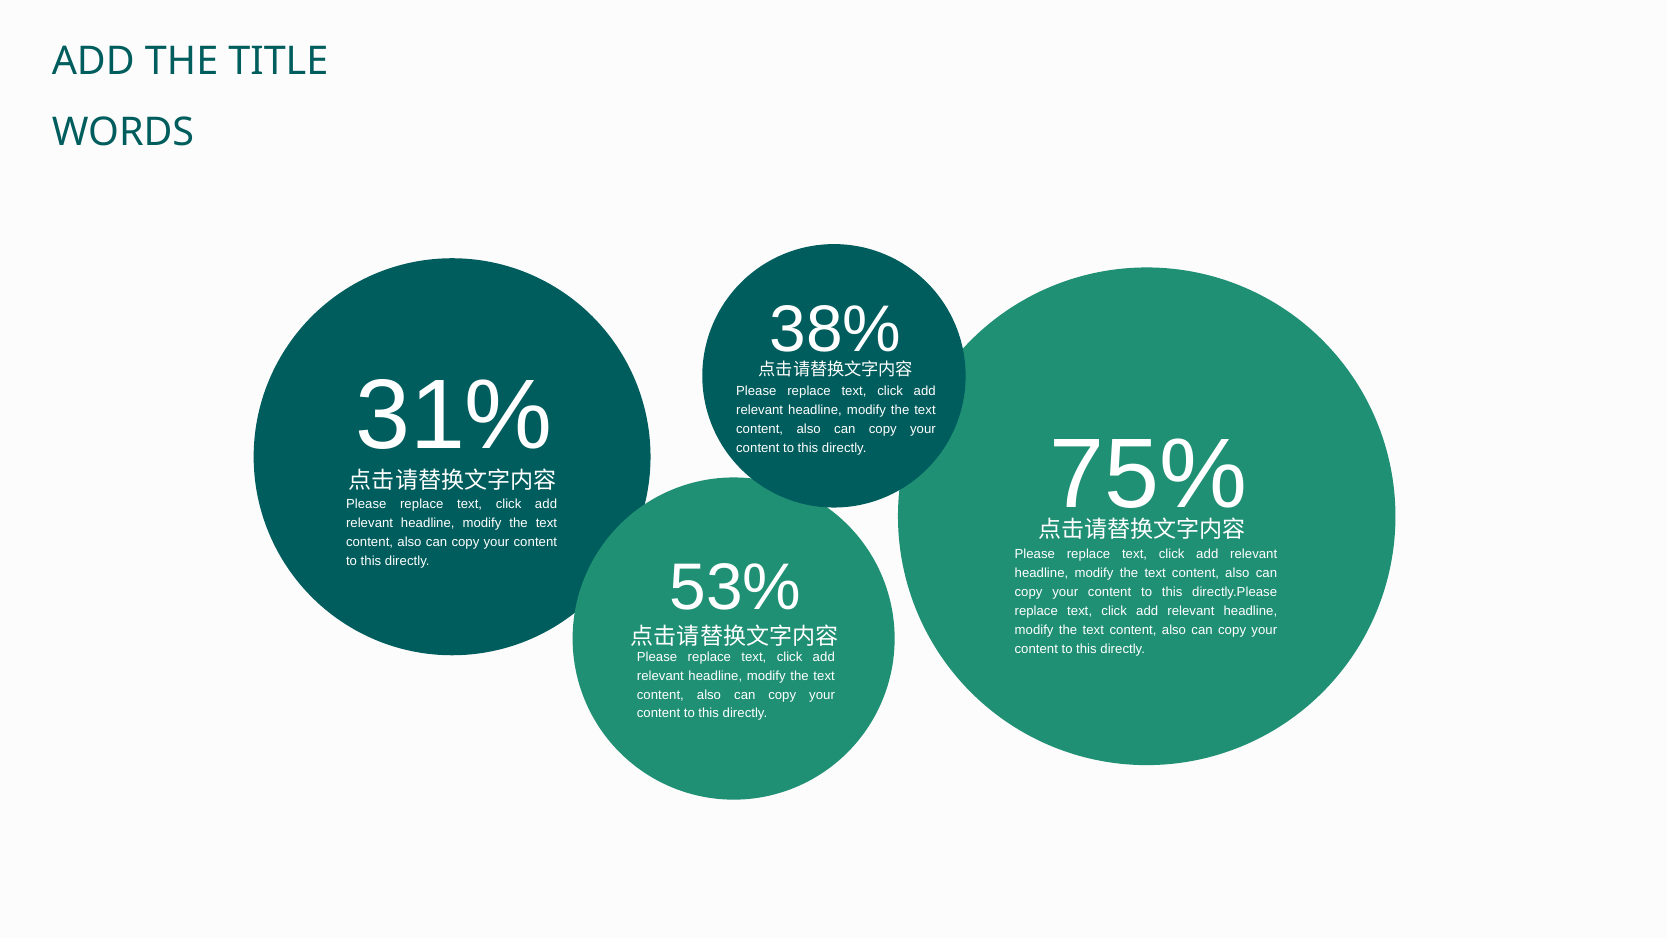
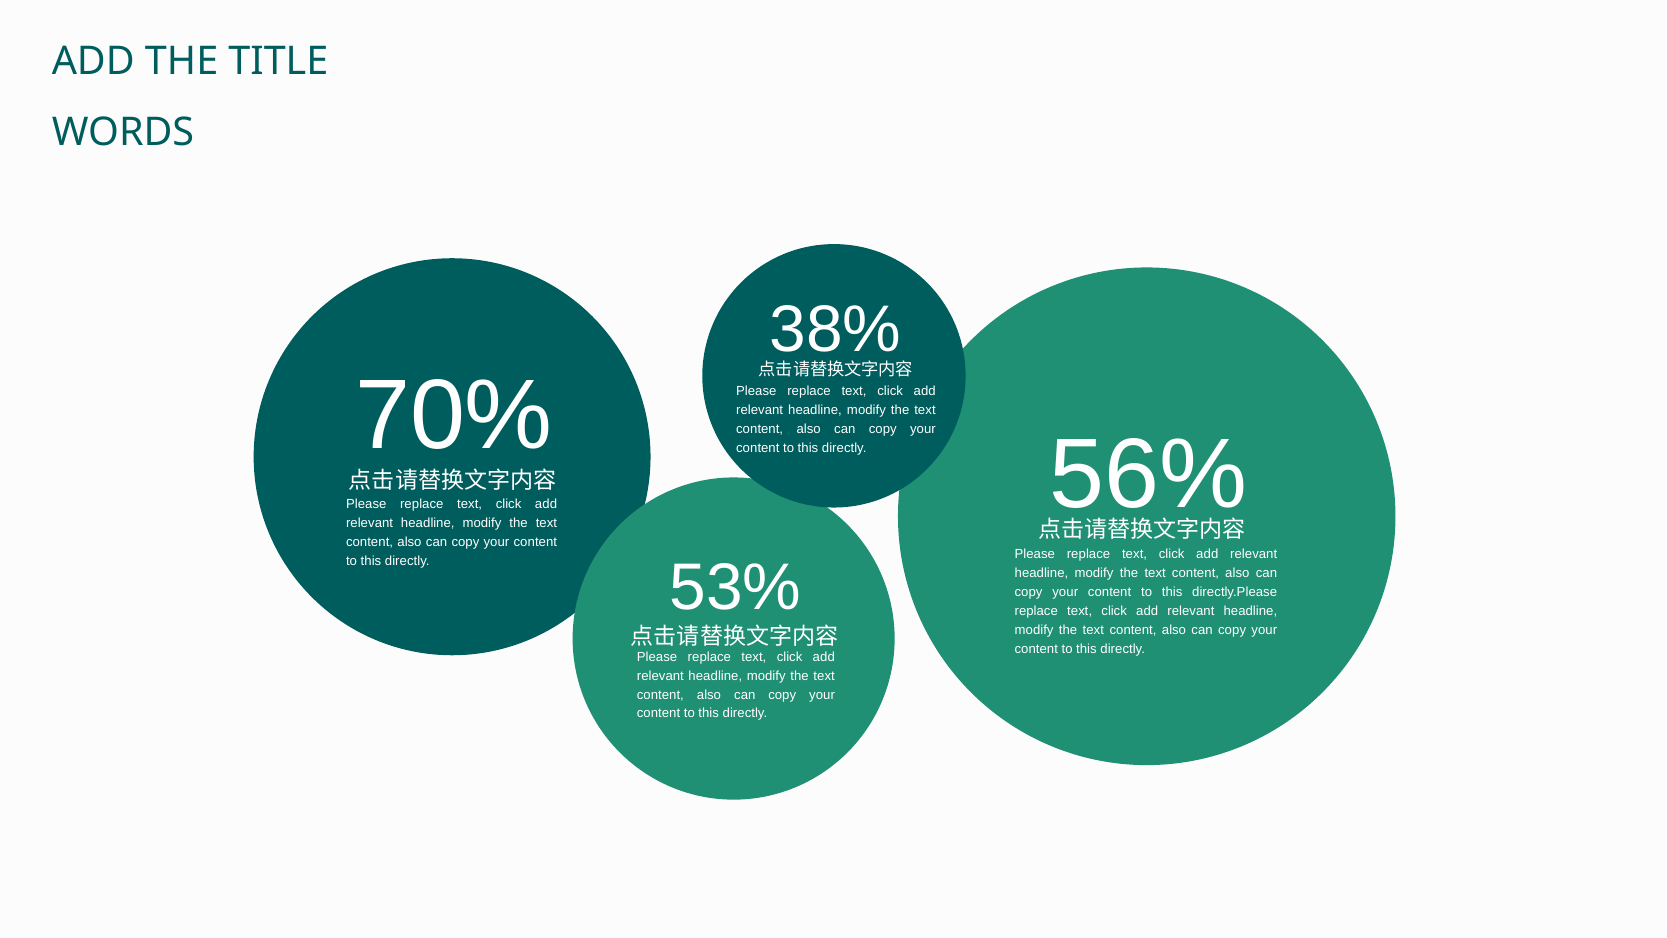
31%: 31% -> 70%
75%: 75% -> 56%
